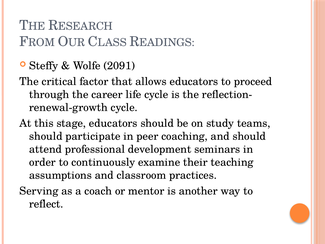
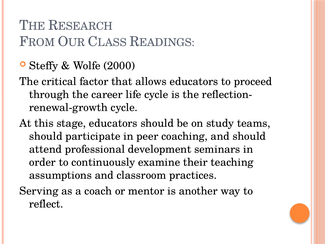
2091: 2091 -> 2000
